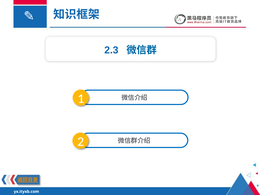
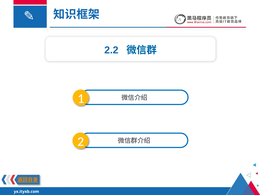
2.3: 2.3 -> 2.2
